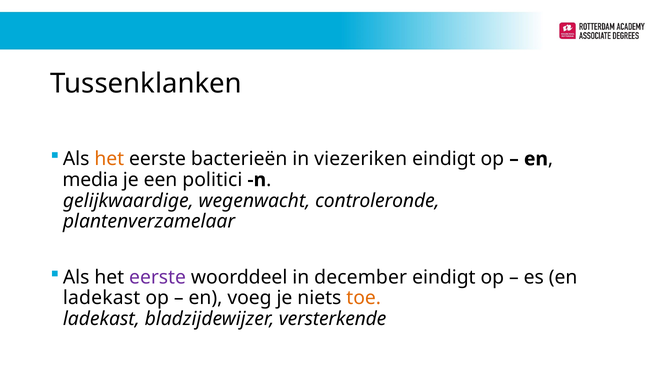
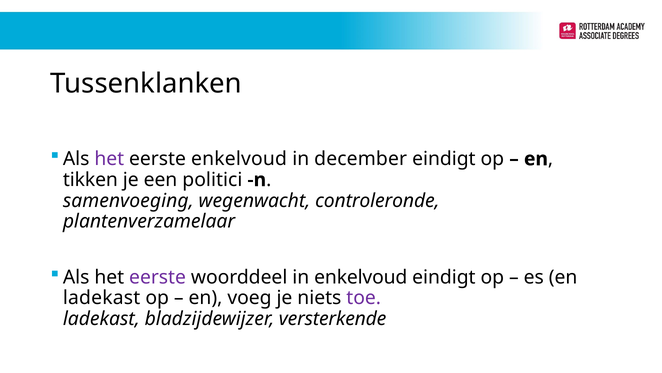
het at (109, 159) colour: orange -> purple
eerste bacterieën: bacterieën -> enkelvoud
viezeriken: viezeriken -> december
media: media -> tikken
gelijkwaardige: gelijkwaardige -> samenvoeging
in december: december -> enkelvoud
toe colour: orange -> purple
